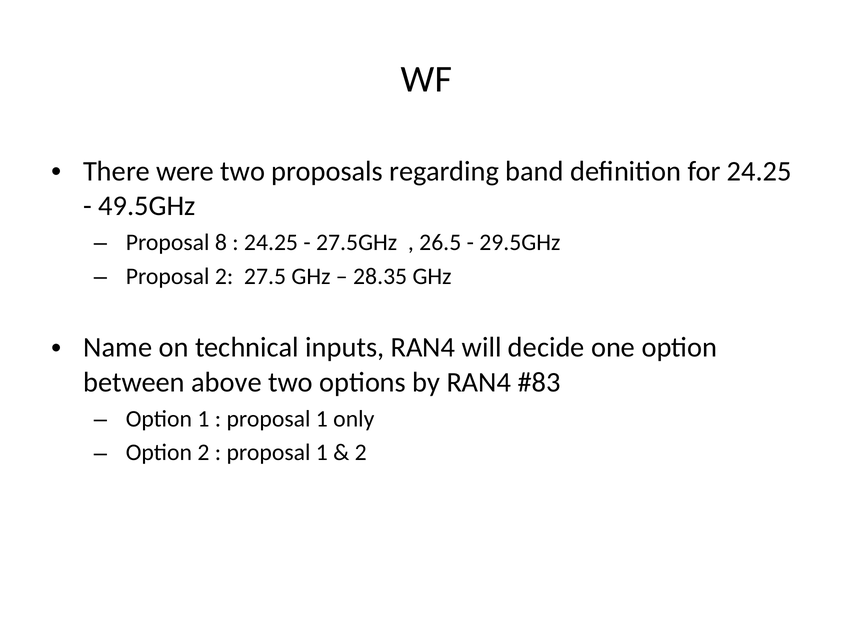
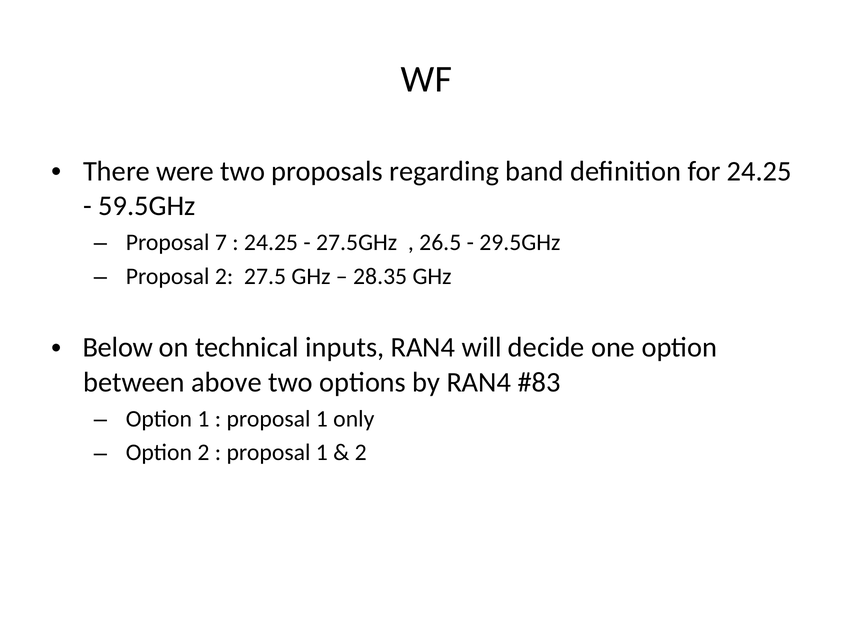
49.5GHz: 49.5GHz -> 59.5GHz
8: 8 -> 7
Name: Name -> Below
